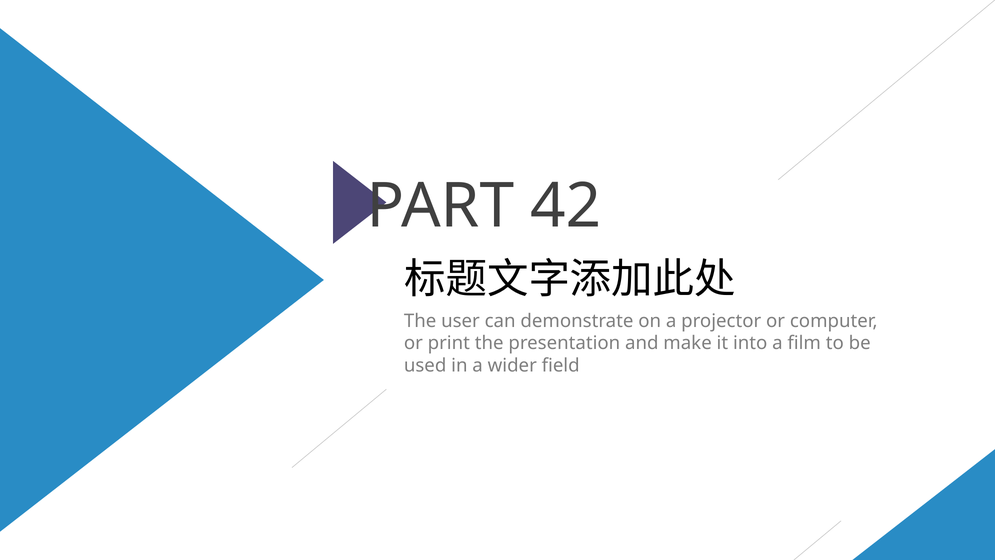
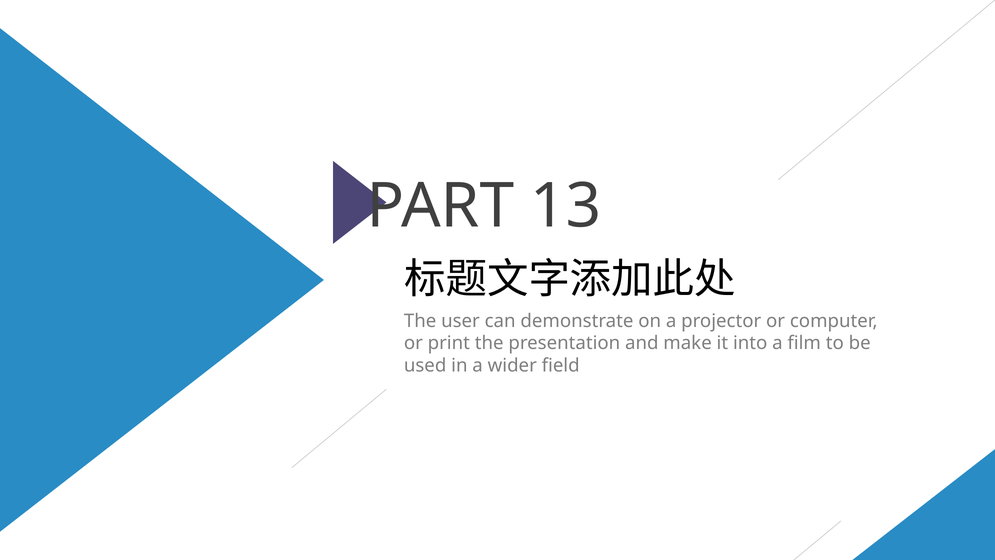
42: 42 -> 13
